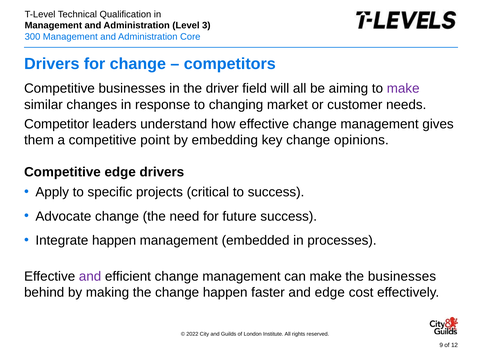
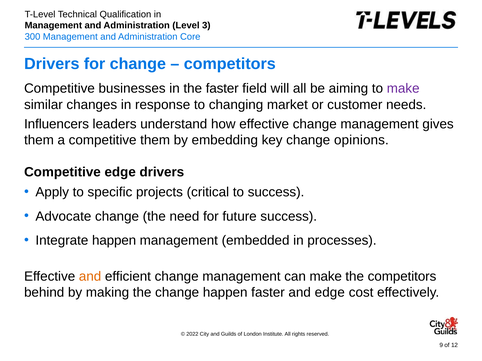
the driver: driver -> faster
Competitor: Competitor -> Influencers
competitive point: point -> them
and at (90, 277) colour: purple -> orange
the businesses: businesses -> competitors
